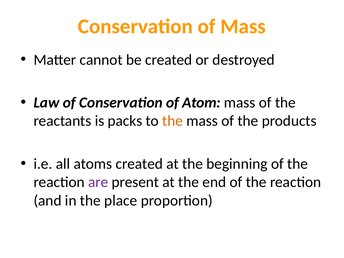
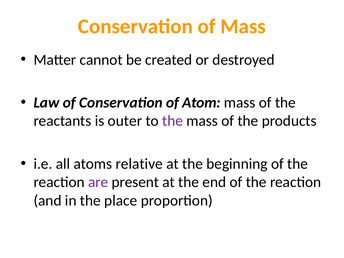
packs: packs -> outer
the at (173, 121) colour: orange -> purple
atoms created: created -> relative
